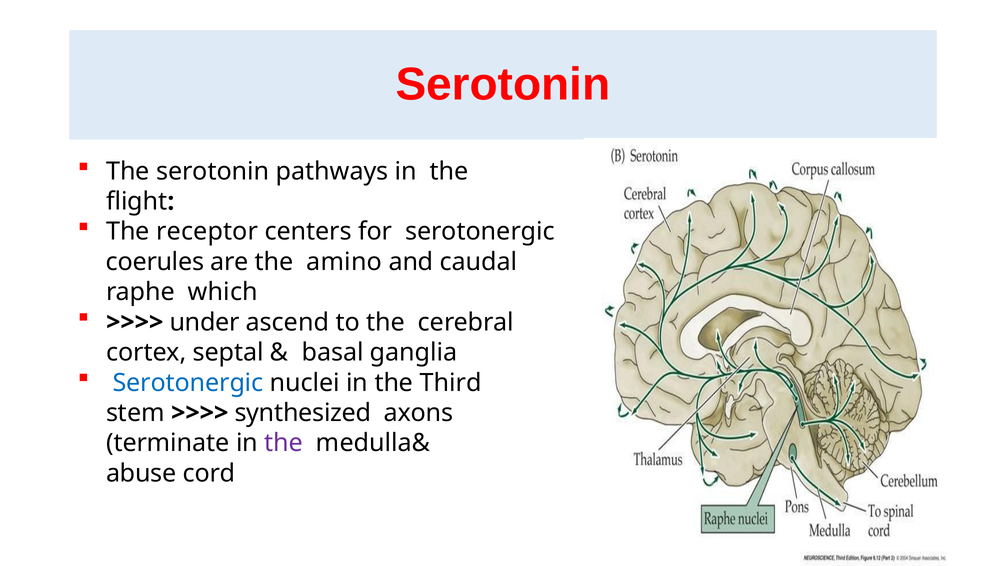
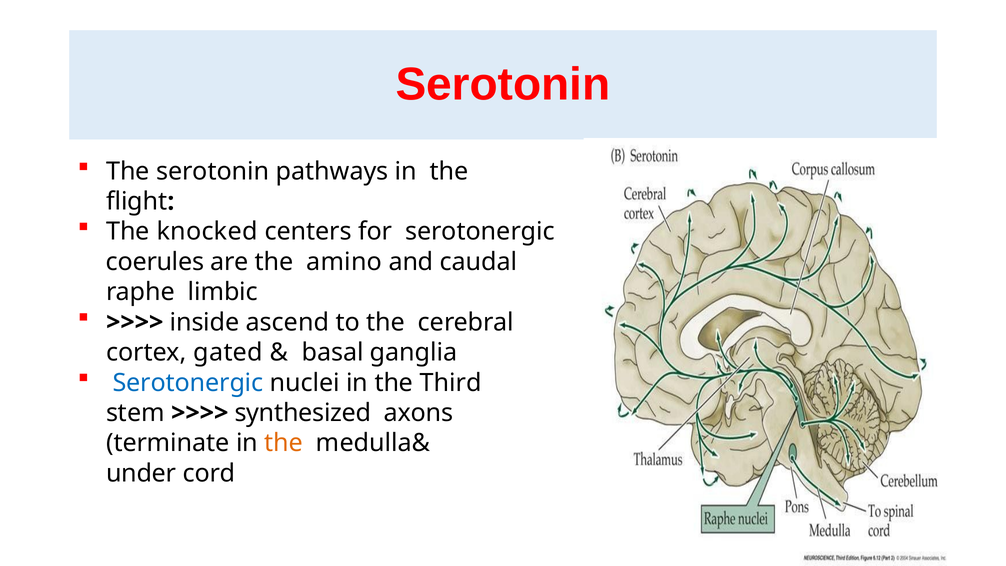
receptor: receptor -> knocked
which: which -> limbic
under: under -> inside
septal: septal -> gated
the at (284, 443) colour: purple -> orange
abuse: abuse -> under
